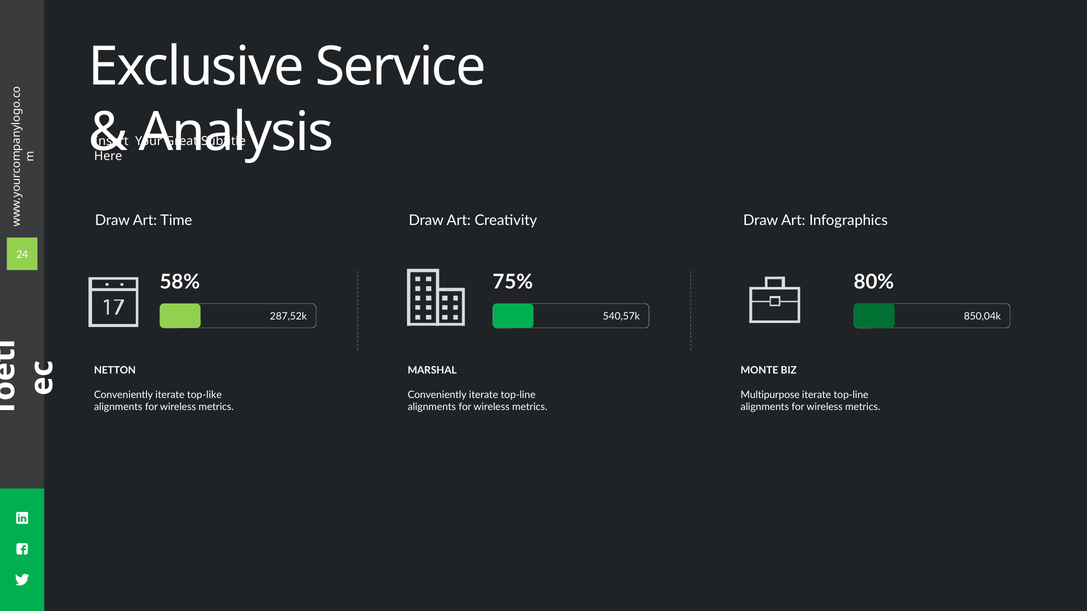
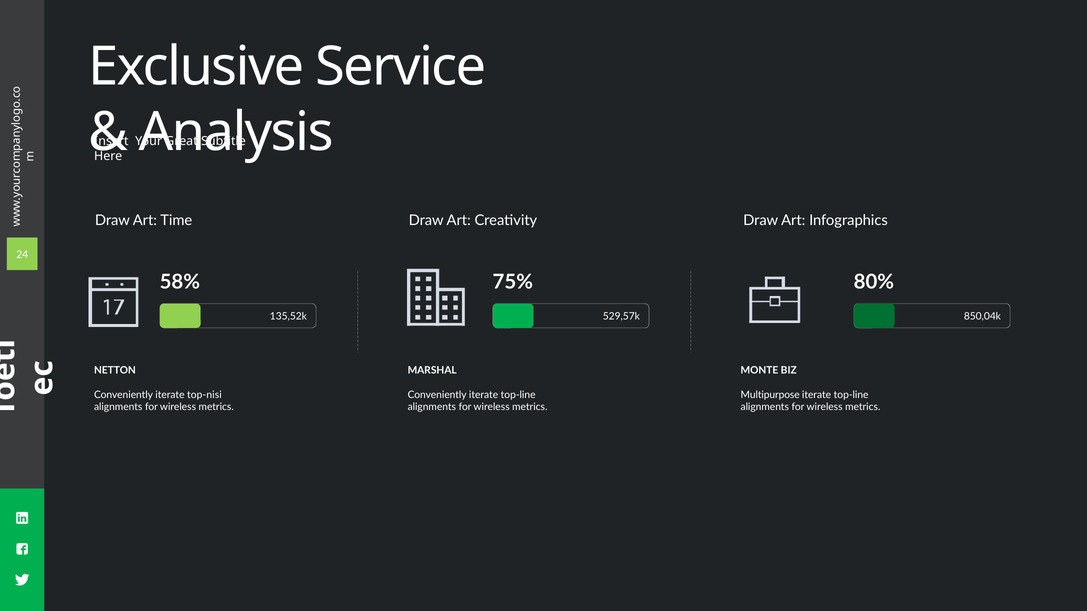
287,52k: 287,52k -> 135,52k
540,57k: 540,57k -> 529,57k
top-like: top-like -> top-nisi
